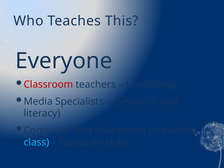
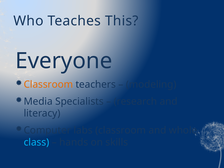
Classroom at (48, 84) colour: red -> orange
